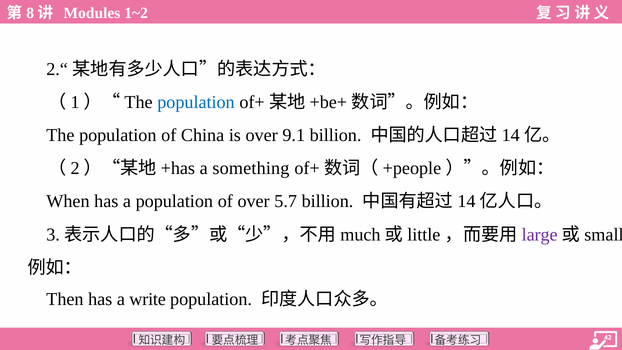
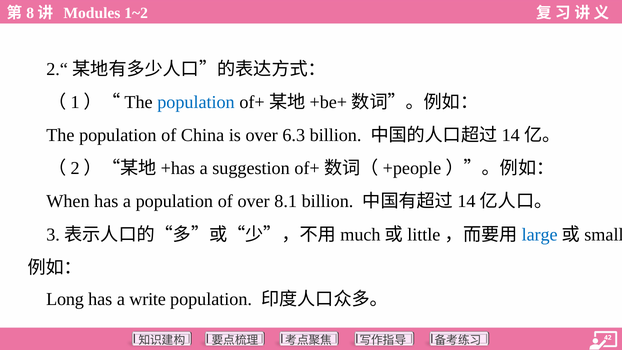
9.1: 9.1 -> 6.3
something: something -> suggestion
5.7: 5.7 -> 8.1
large colour: purple -> blue
Then: Then -> Long
